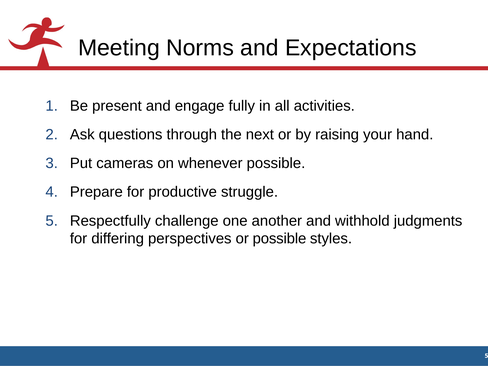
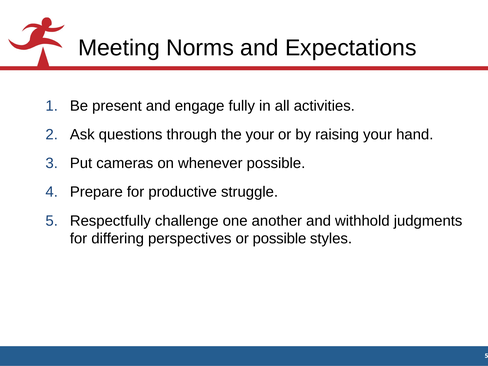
the next: next -> your
